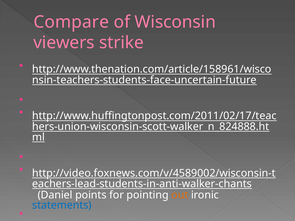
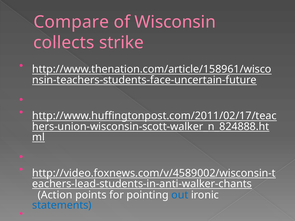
viewers: viewers -> collects
Daniel: Daniel -> Action
out colour: orange -> blue
